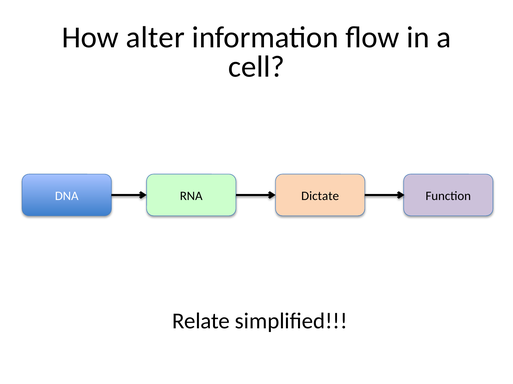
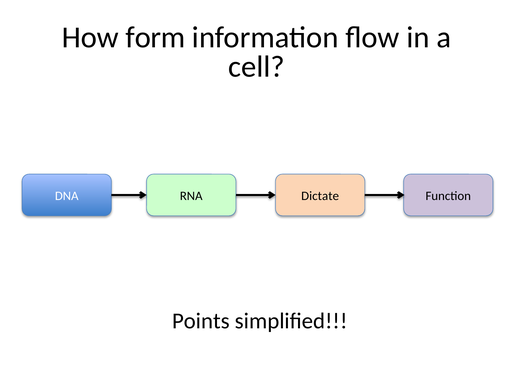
alter: alter -> form
Relate: Relate -> Points
